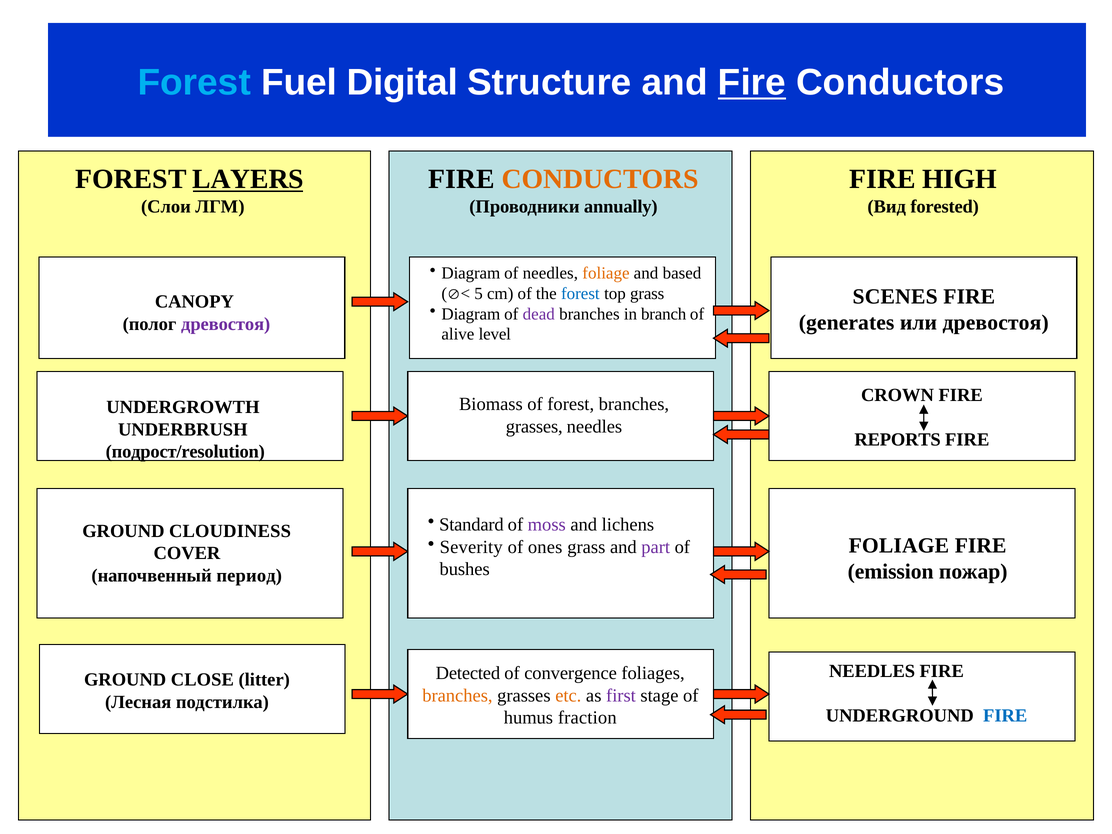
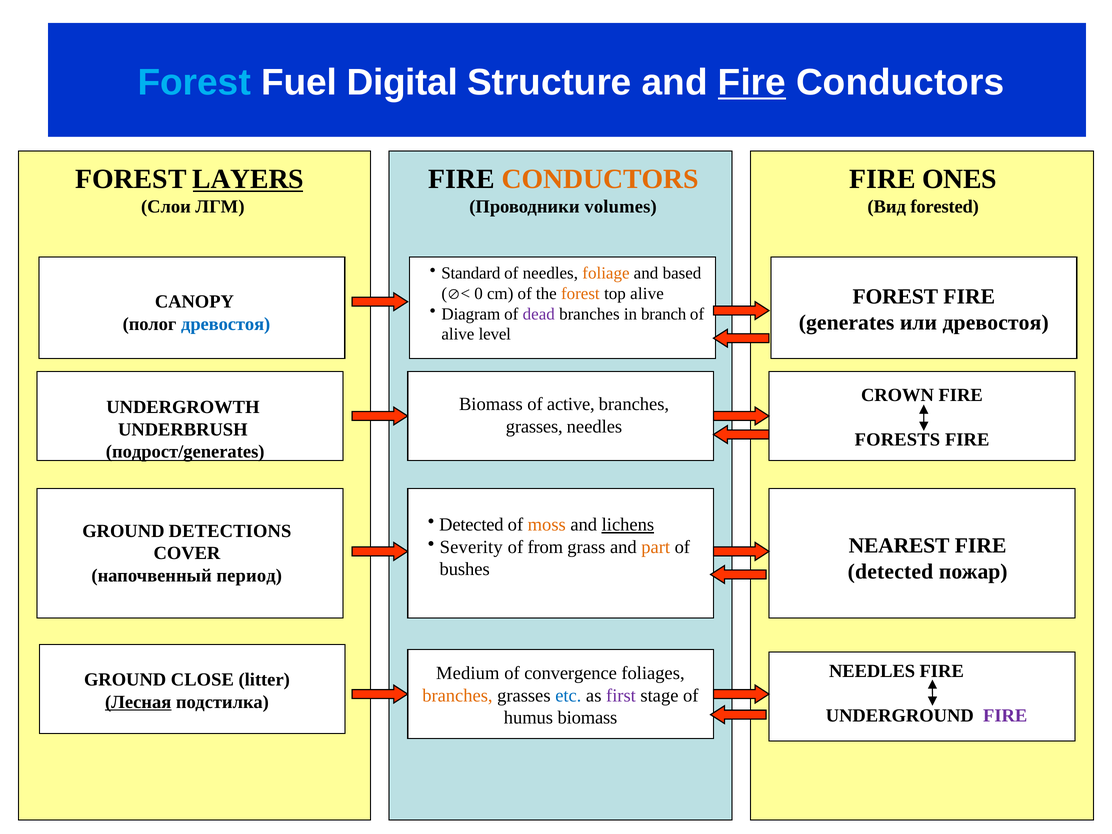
HIGH: HIGH -> ONES
annually: annually -> volumes
Diagram at (471, 273): Diagram -> Standard
5: 5 -> 0
forest at (580, 294) colour: blue -> orange
top grass: grass -> alive
SCENES at (895, 296): SCENES -> FOREST
древостоя at (226, 324) colour: purple -> blue
of forest: forest -> active
REPORTS: REPORTS -> FORESTS
подрост/resolution: подрост/resolution -> подрост/generates
Standard at (471, 525): Standard -> Detected
moss colour: purple -> orange
lichens underline: none -> present
CLOUDINESS: CLOUDINESS -> DETECTIONS
FOLIAGE at (899, 545): FOLIAGE -> NEAREST
ones: ones -> from
part colour: purple -> orange
emission at (891, 571): emission -> detected
Detected: Detected -> Medium
etc colour: orange -> blue
Лесная underline: none -> present
FIRE at (1005, 716) colour: blue -> purple
humus fraction: fraction -> biomass
